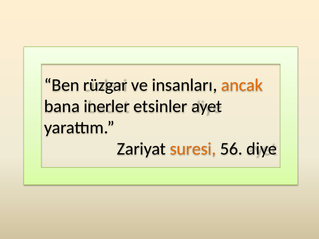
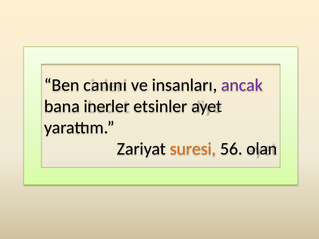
rüzgar: rüzgar -> canını
ancak colour: orange -> purple
diye: diye -> olan
